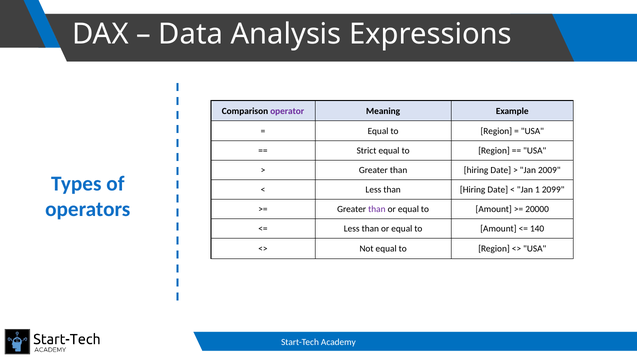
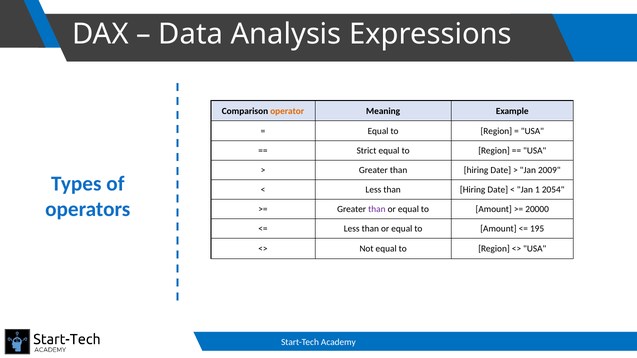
operator colour: purple -> orange
2099: 2099 -> 2054
140: 140 -> 195
